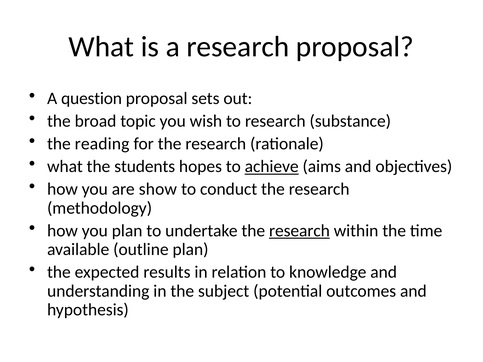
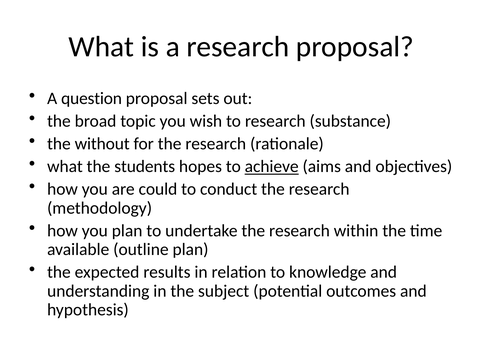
reading: reading -> without
show: show -> could
research at (299, 231) underline: present -> none
